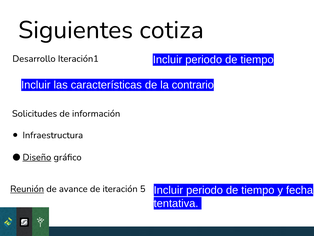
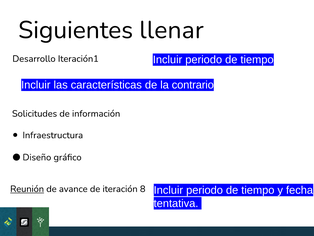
cotiza: cotiza -> llenar
Diseño underline: present -> none
5: 5 -> 8
